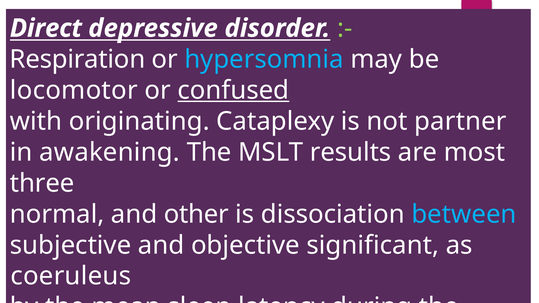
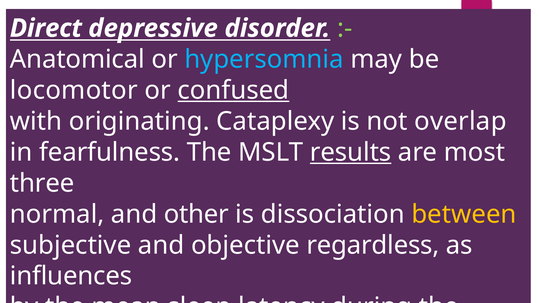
Respiration: Respiration -> Anatomical
partner: partner -> overlap
awakening: awakening -> fearfulness
results underline: none -> present
between colour: light blue -> yellow
significant: significant -> regardless
coeruleus: coeruleus -> influences
